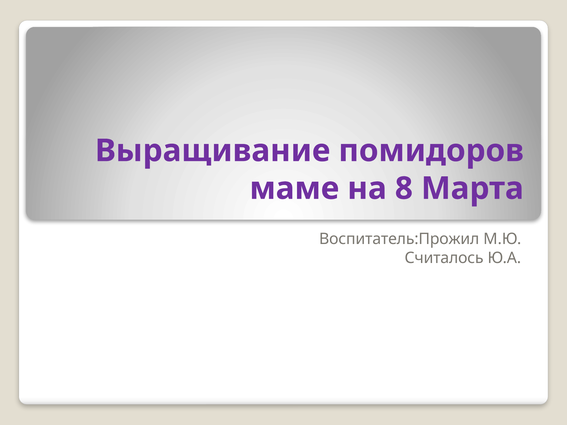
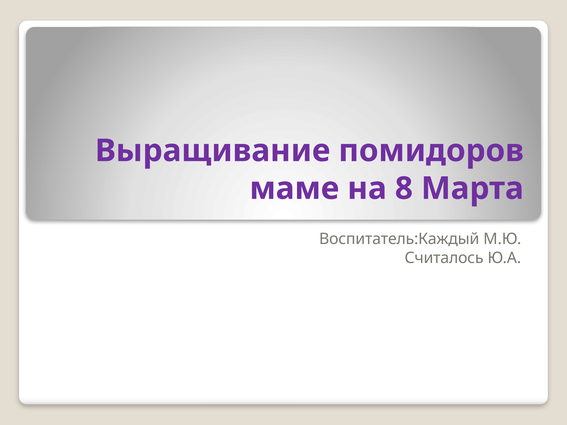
Воспитатель:Прожил: Воспитатель:Прожил -> Воспитатель:Каждый
